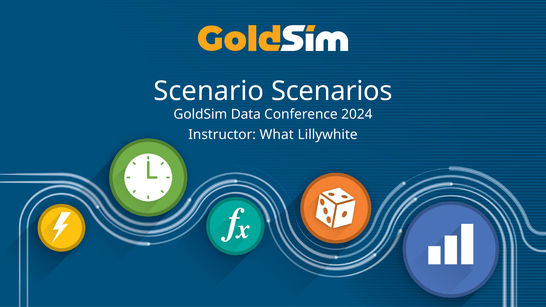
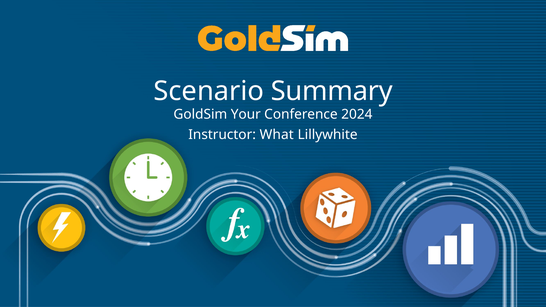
Scenarios: Scenarios -> Summary
Data: Data -> Your
